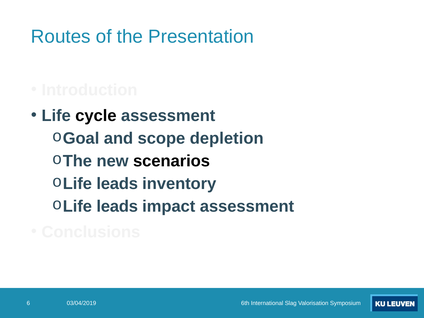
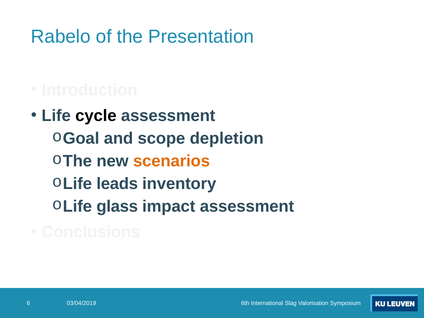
Routes: Routes -> Rabelo
scenarios colour: black -> orange
leads at (117, 206): leads -> glass
